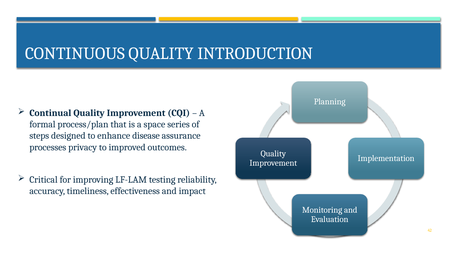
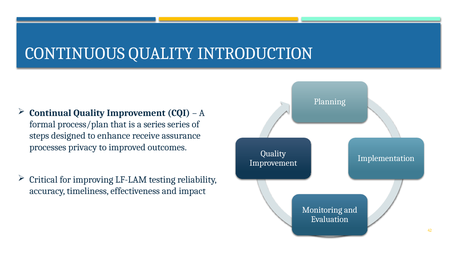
a space: space -> series
disease: disease -> receive
